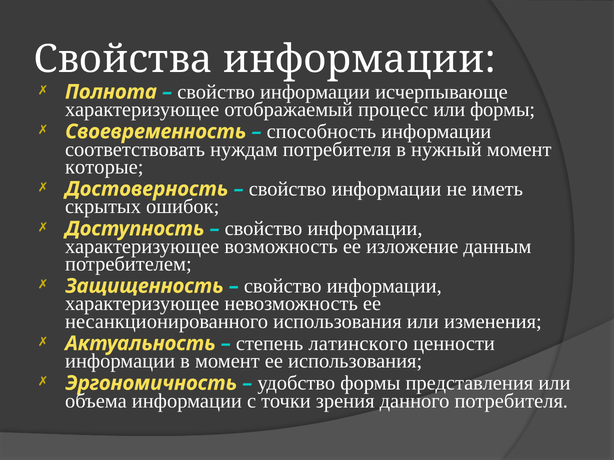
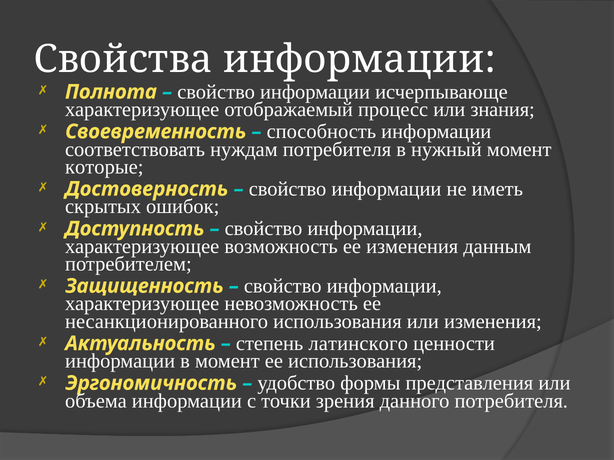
или формы: формы -> знания
ее изложение: изложение -> изменения
